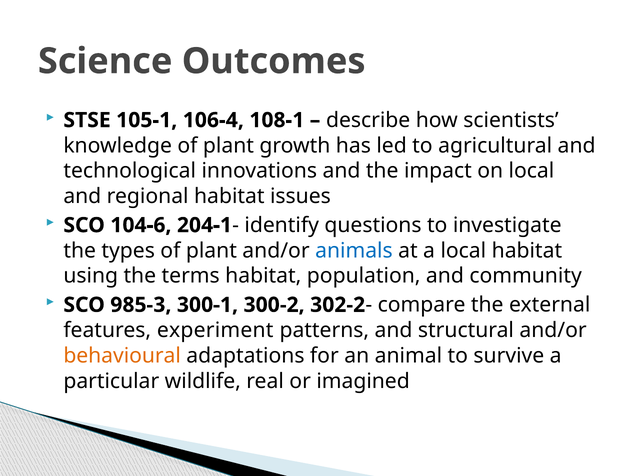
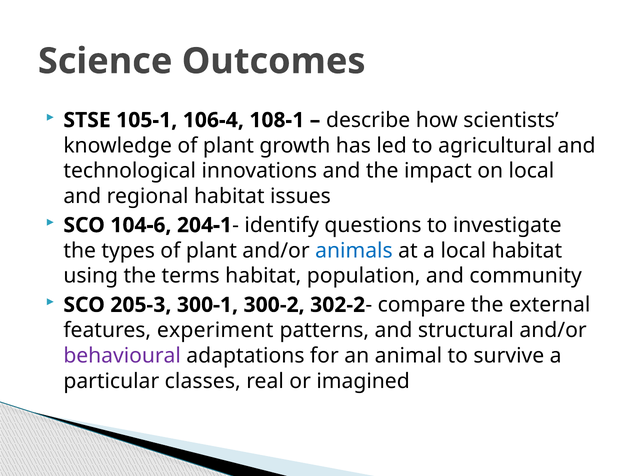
985-3: 985-3 -> 205-3
behavioural colour: orange -> purple
wildlife: wildlife -> classes
